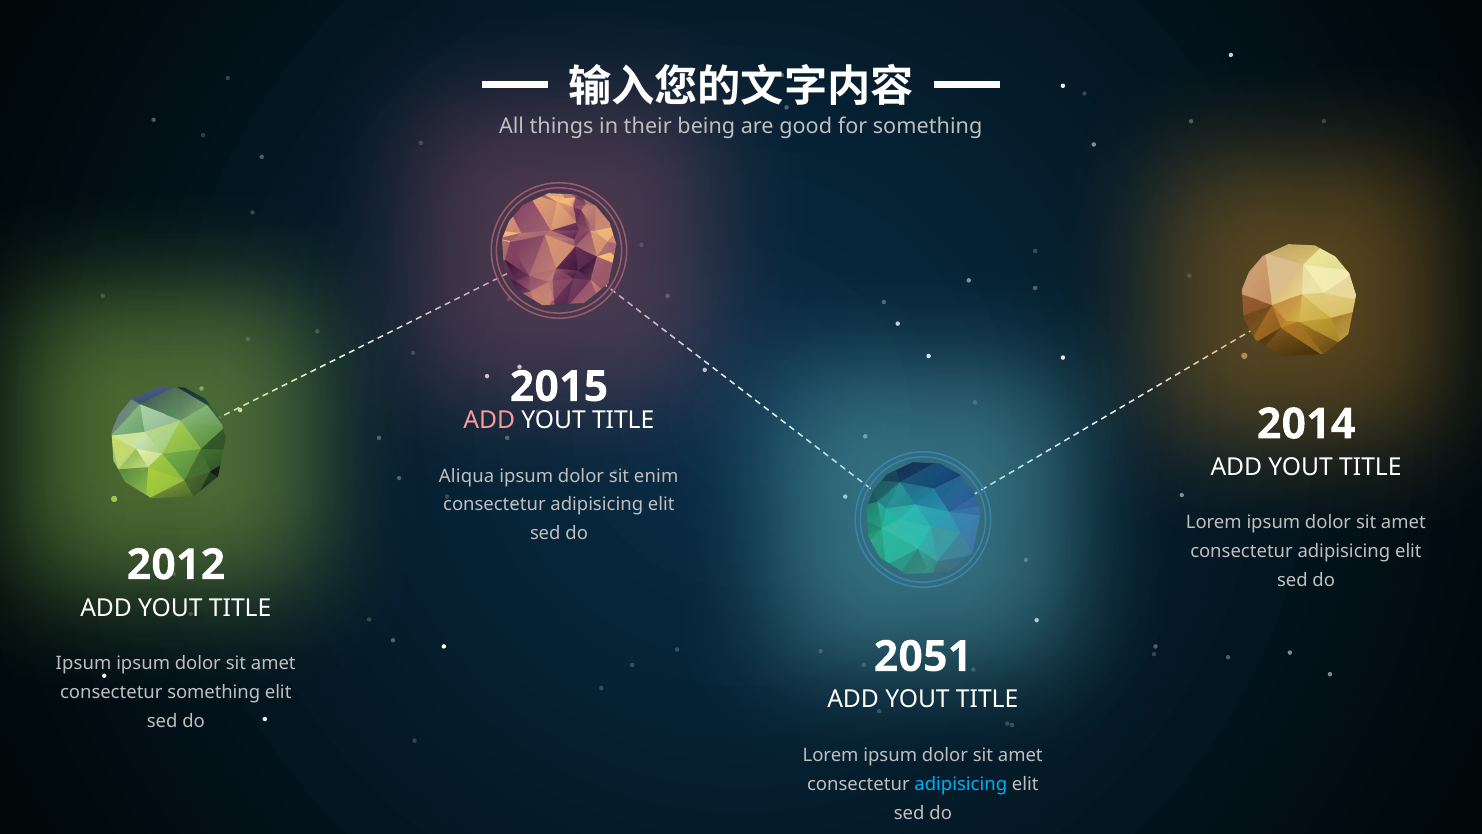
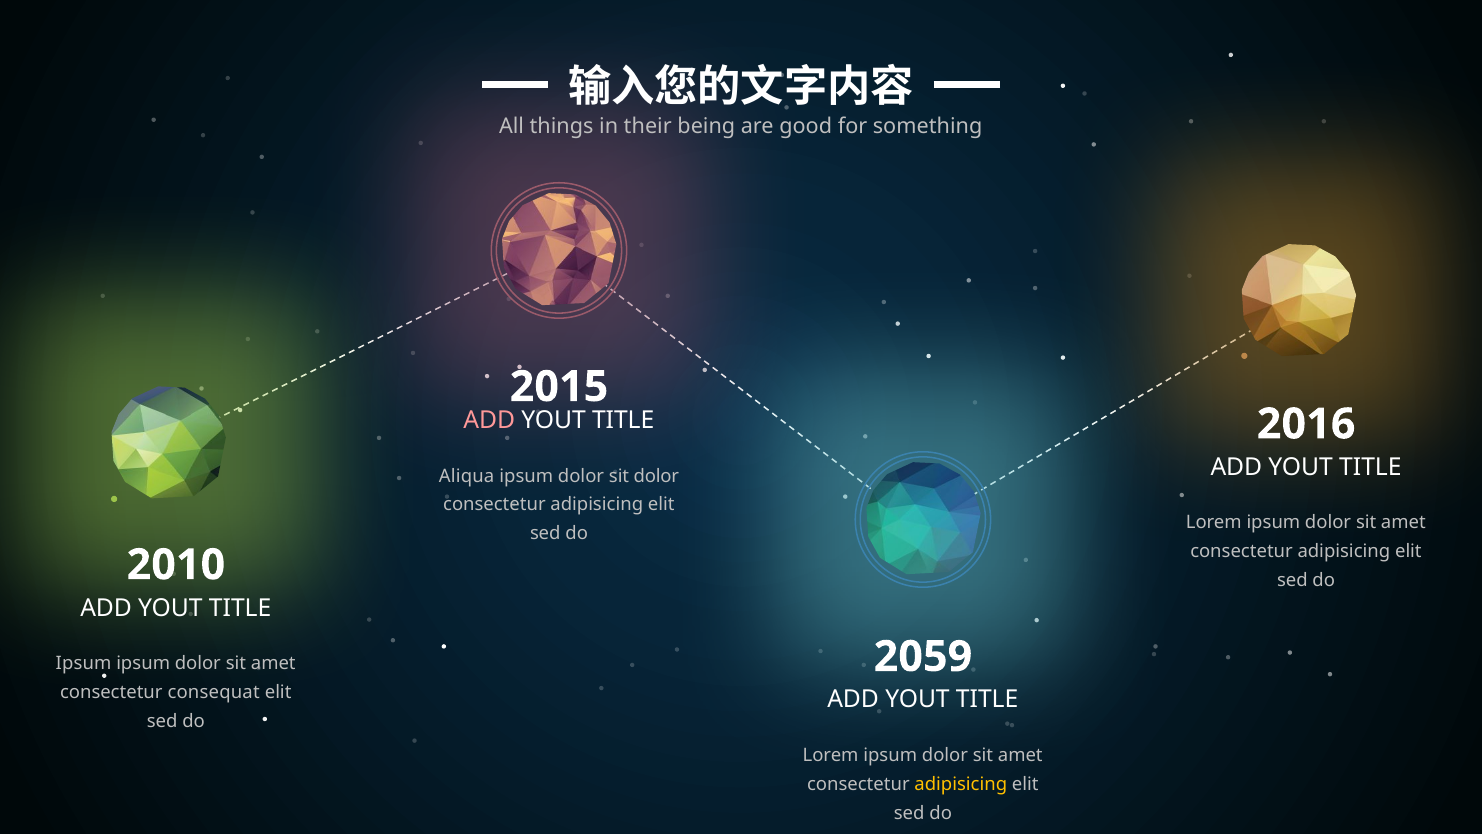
2014: 2014 -> 2016
sit enim: enim -> dolor
2012: 2012 -> 2010
2051: 2051 -> 2059
consectetur something: something -> consequat
adipisicing at (961, 784) colour: light blue -> yellow
